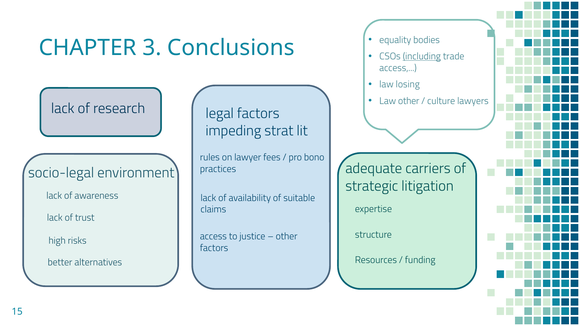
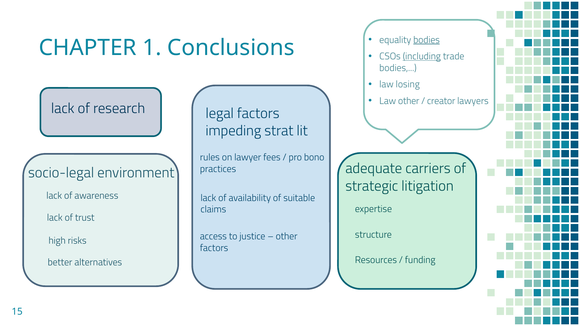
bodies at (427, 40) underline: none -> present
3: 3 -> 1
access at (398, 68): access -> bodies
culture: culture -> creator
